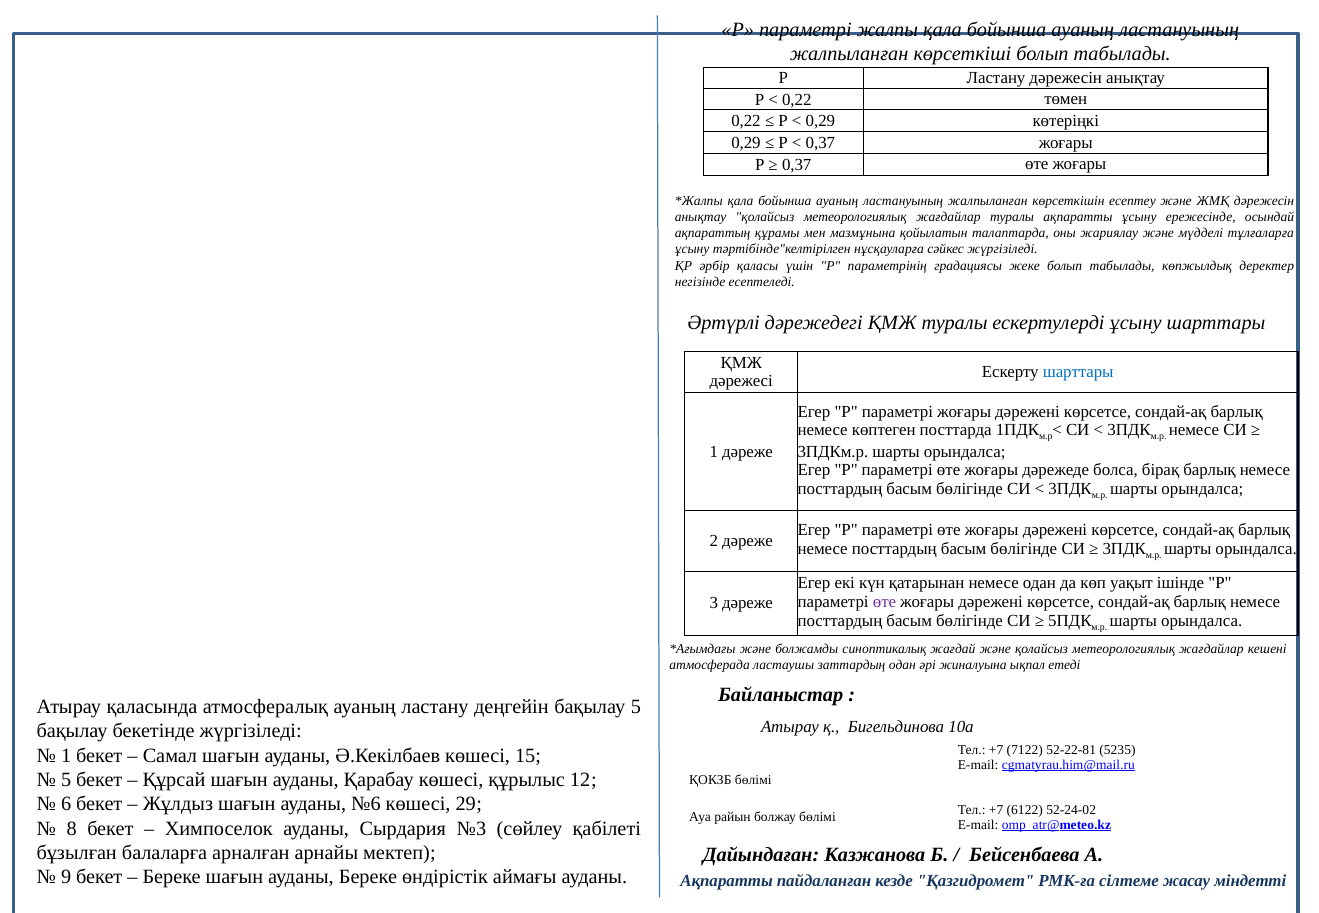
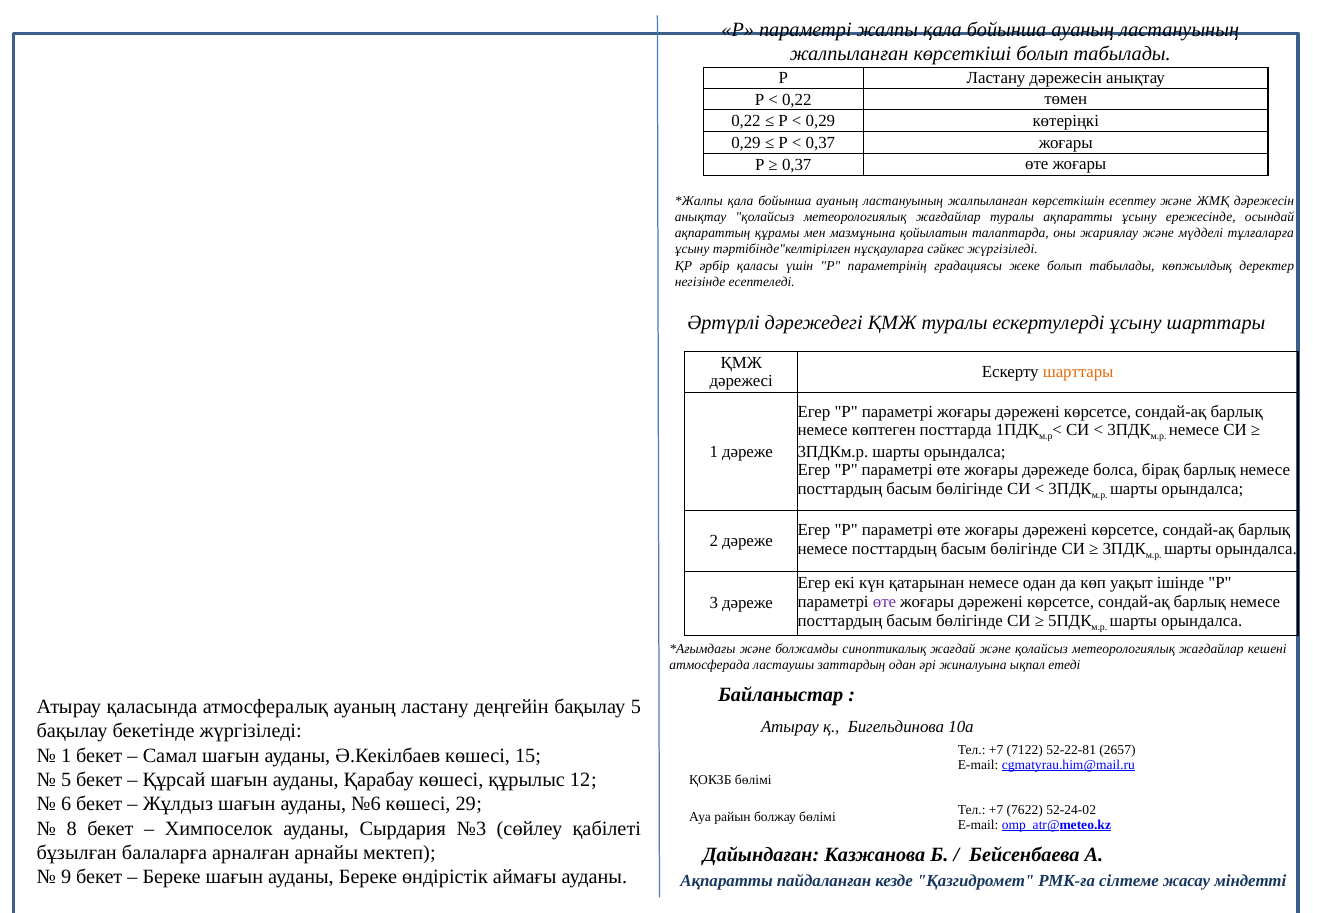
шарттары at (1078, 372) colour: blue -> orange
5235: 5235 -> 2657
6122: 6122 -> 7622
